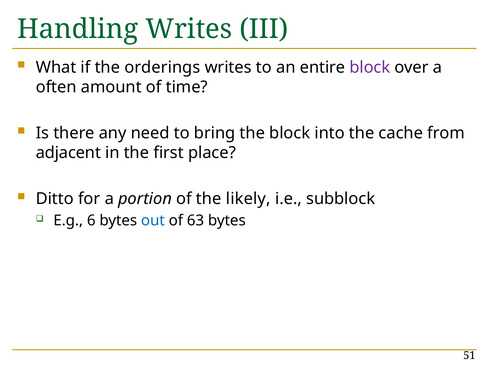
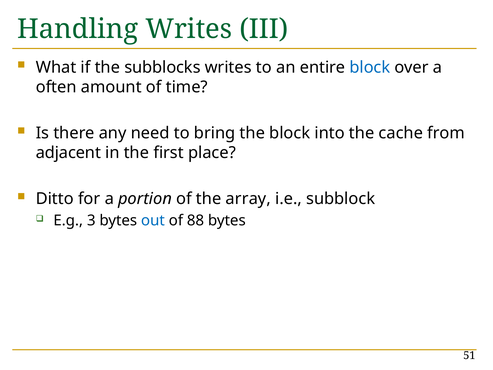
orderings: orderings -> subblocks
block at (370, 67) colour: purple -> blue
likely: likely -> array
6: 6 -> 3
63: 63 -> 88
